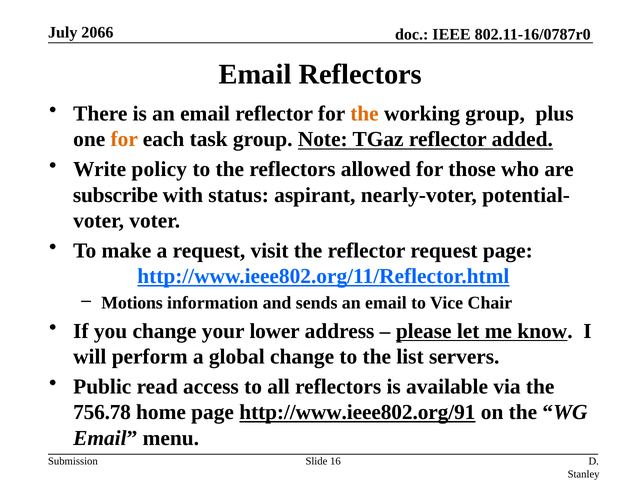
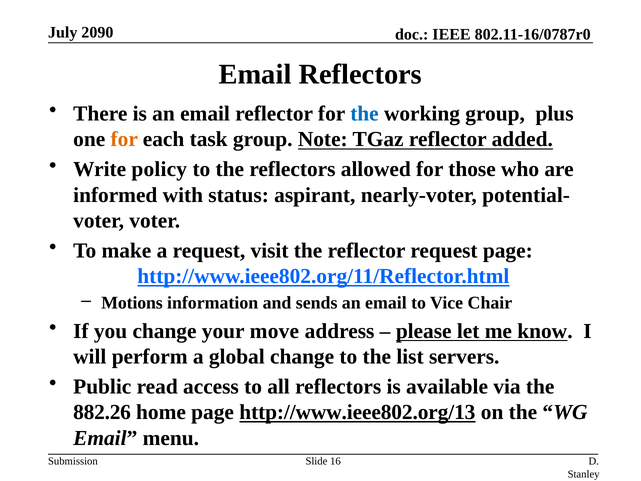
2066: 2066 -> 2090
the at (364, 114) colour: orange -> blue
subscribe: subscribe -> informed
lower: lower -> move
756.78: 756.78 -> 882.26
http://www.ieee802.org/91: http://www.ieee802.org/91 -> http://www.ieee802.org/13
